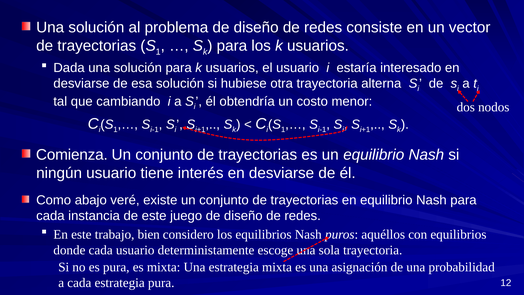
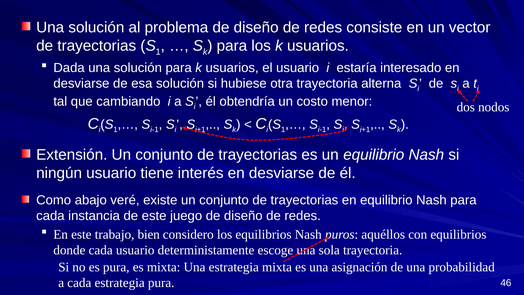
Comienza: Comienza -> Extensión
12: 12 -> 46
